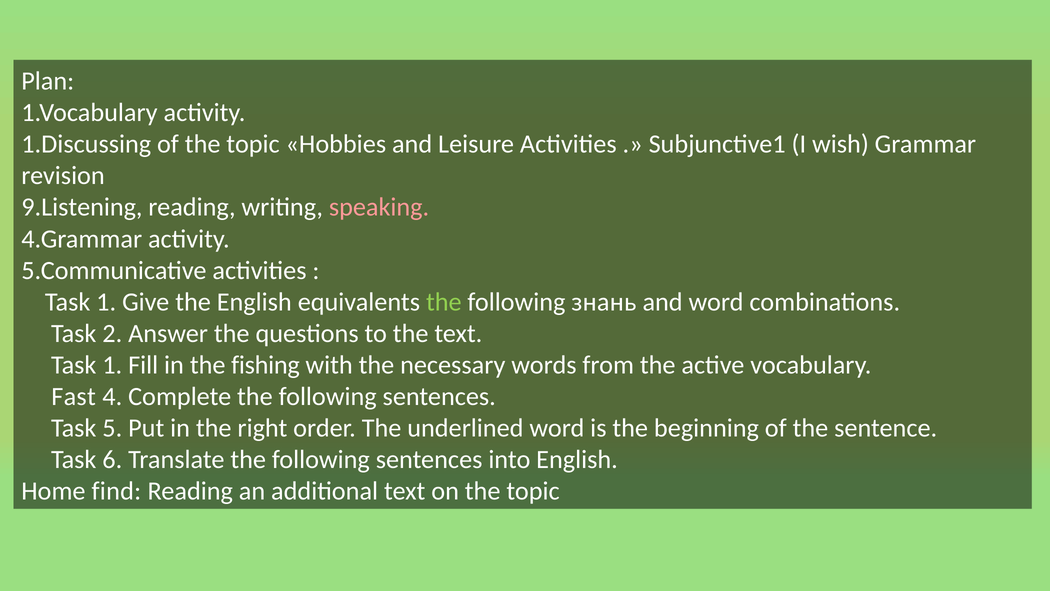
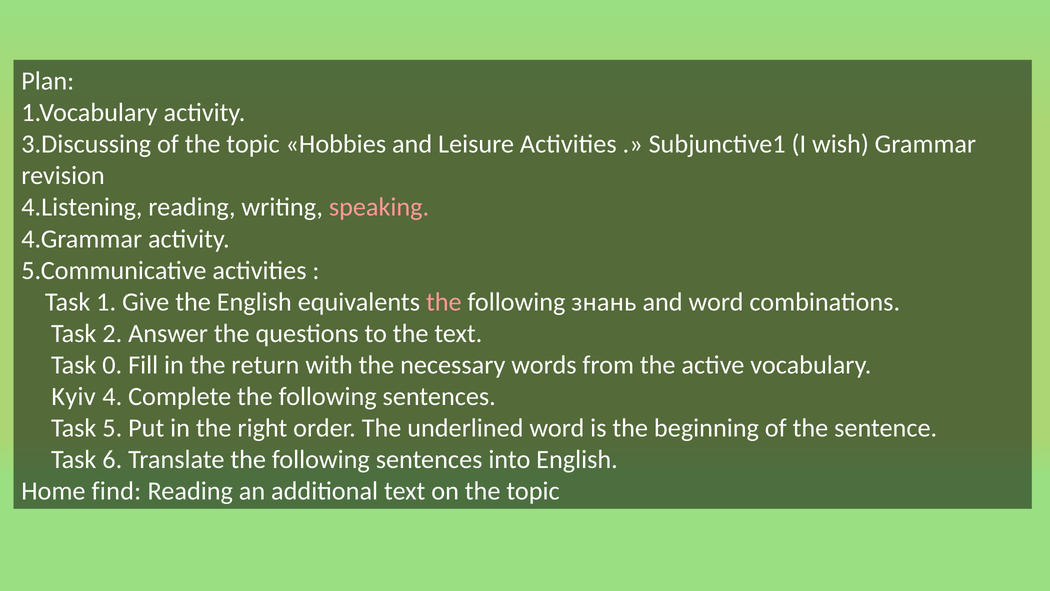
1.Discussing: 1.Discussing -> 3.Discussing
9.Listening: 9.Listening -> 4.Listening
the at (444, 302) colour: light green -> pink
1 at (112, 365): 1 -> 0
fishing: fishing -> return
Fast: Fast -> Kyiv
